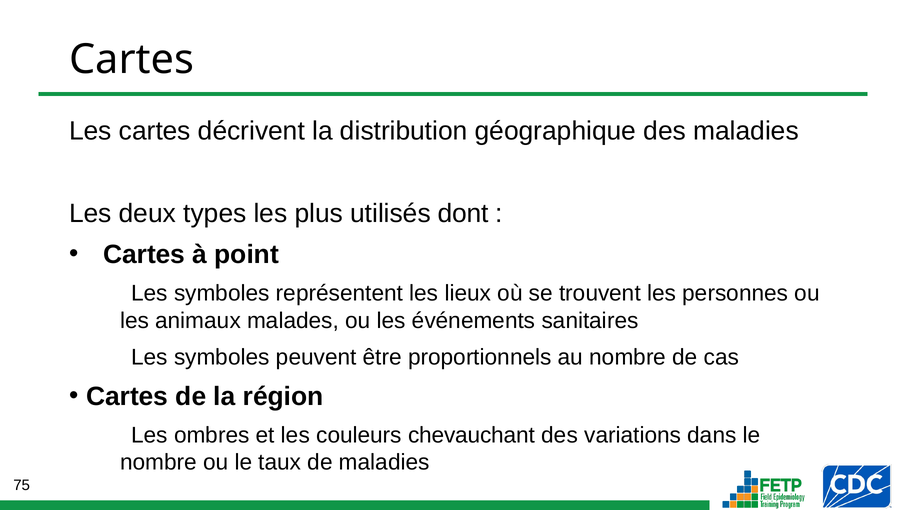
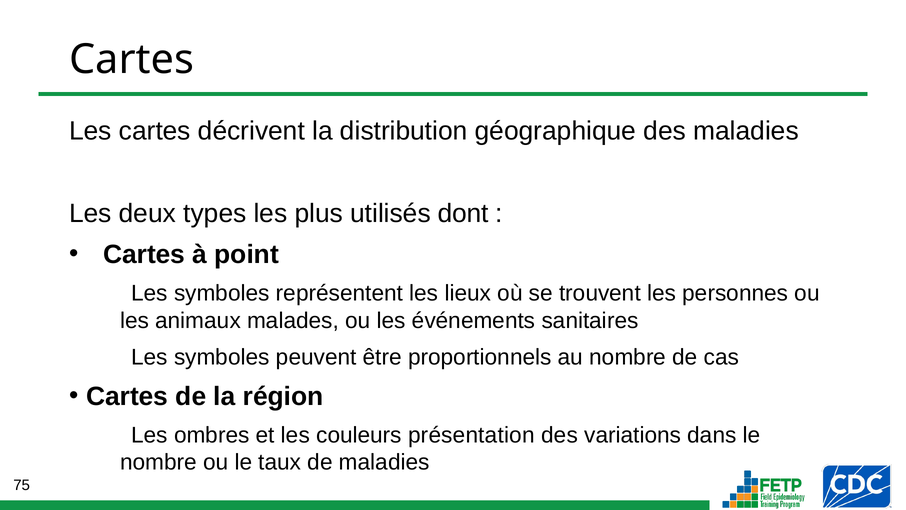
chevauchant: chevauchant -> présentation
